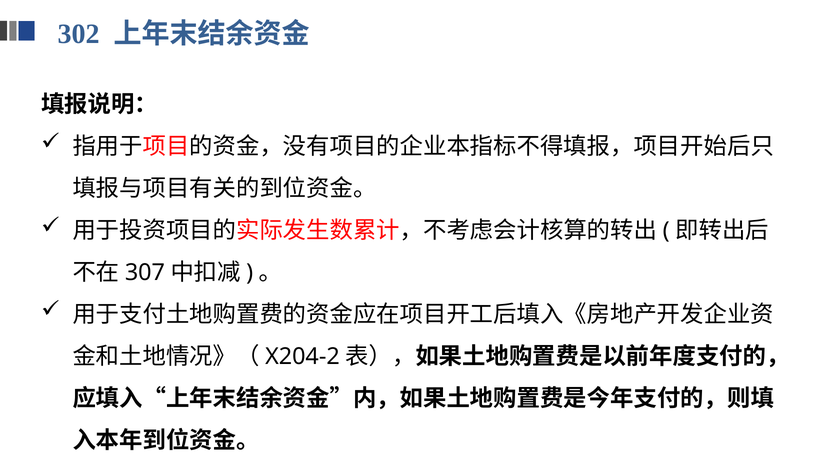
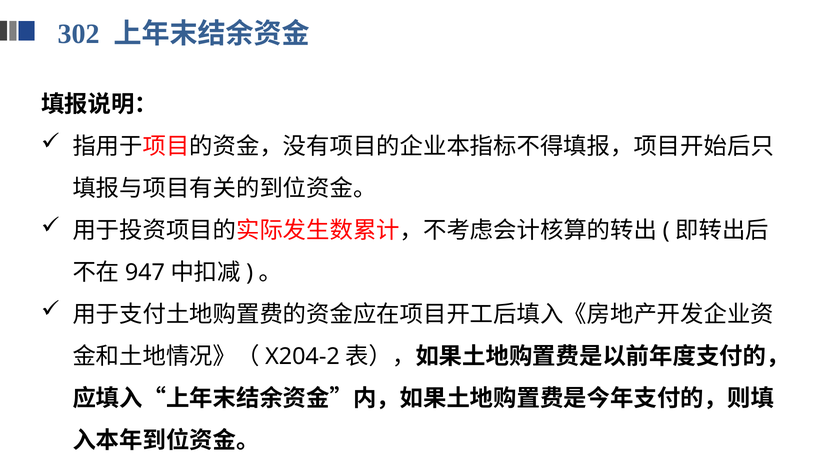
307: 307 -> 947
